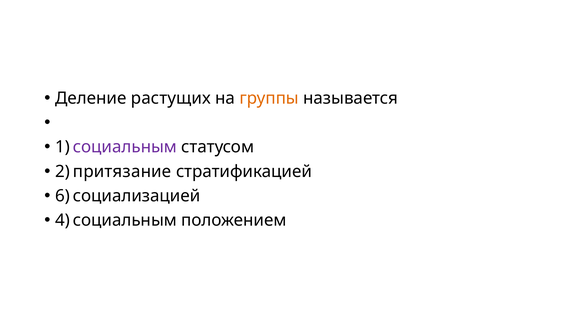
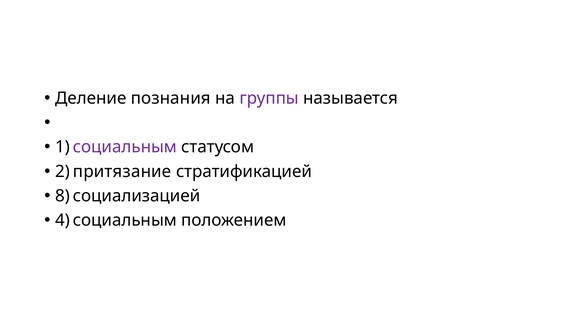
растущих: растущих -> познания
группы colour: orange -> purple
6: 6 -> 8
